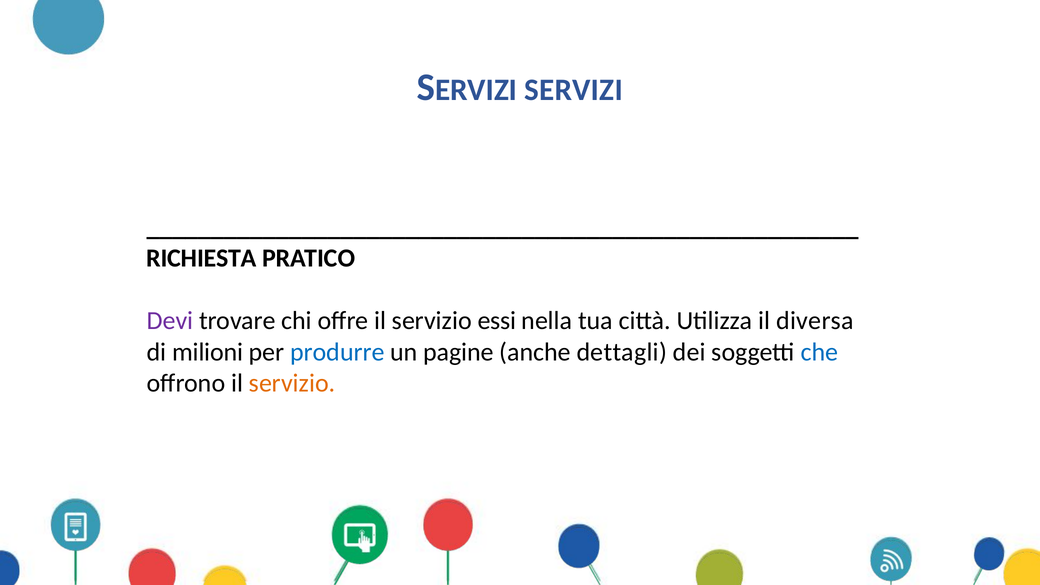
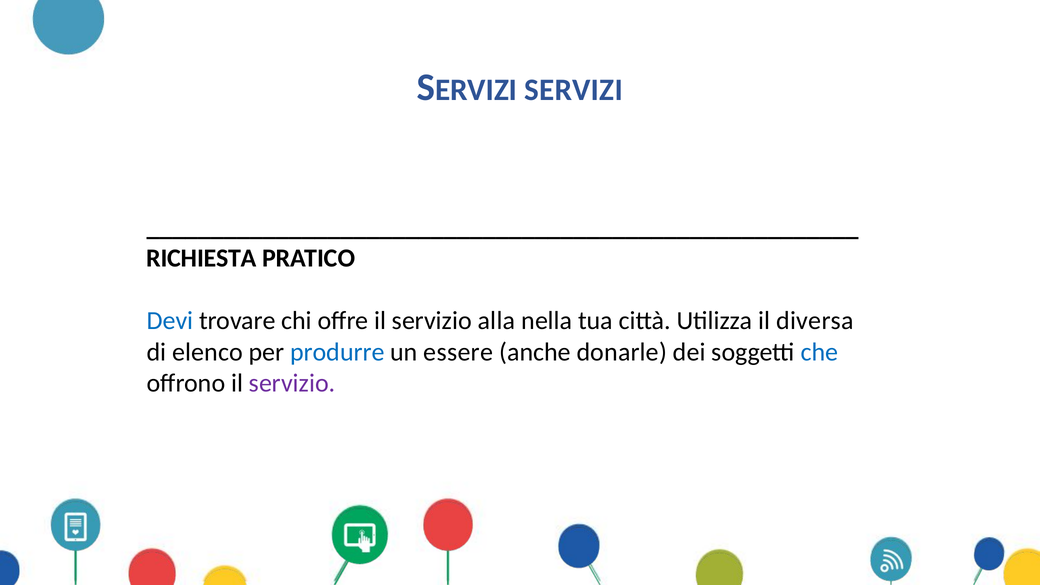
Devi colour: purple -> blue
essi: essi -> alla
milioni: milioni -> elenco
pagine: pagine -> essere
dettagli: dettagli -> donarle
servizio at (292, 383) colour: orange -> purple
